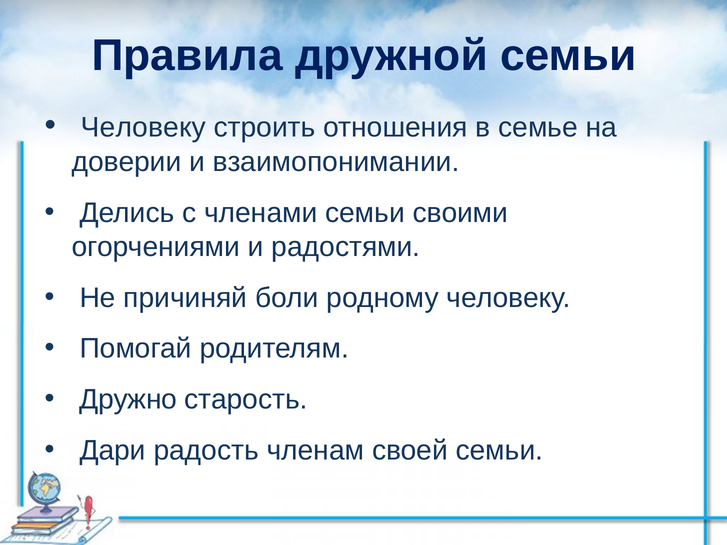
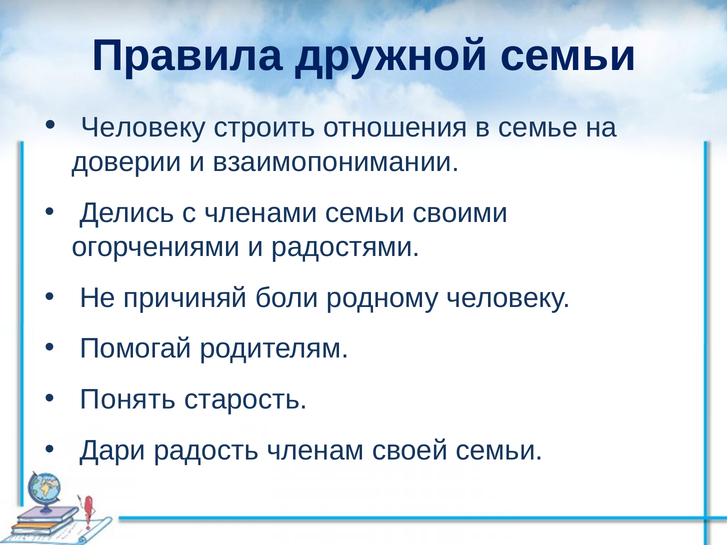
Дружно: Дружно -> Понять
